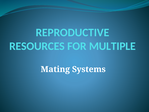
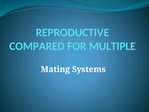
RESOURCES: RESOURCES -> COMPARED
